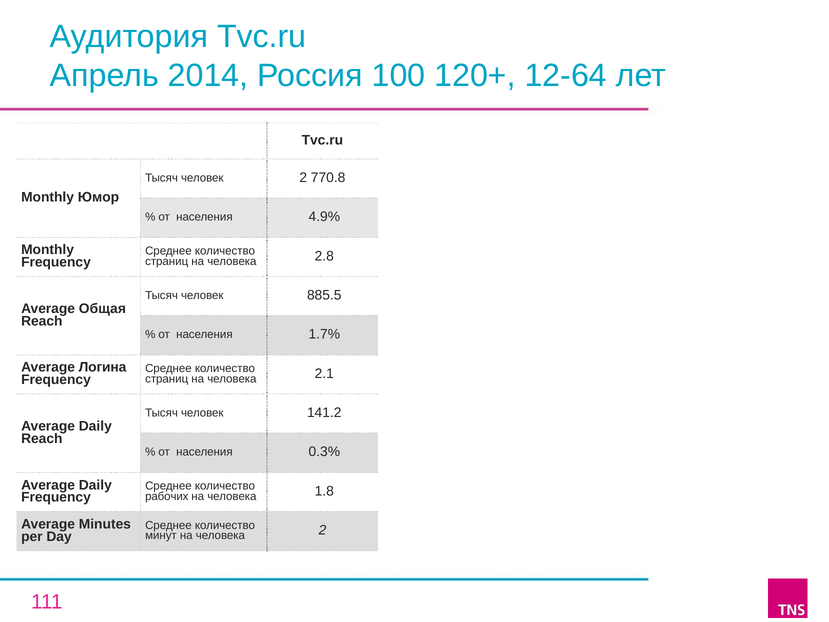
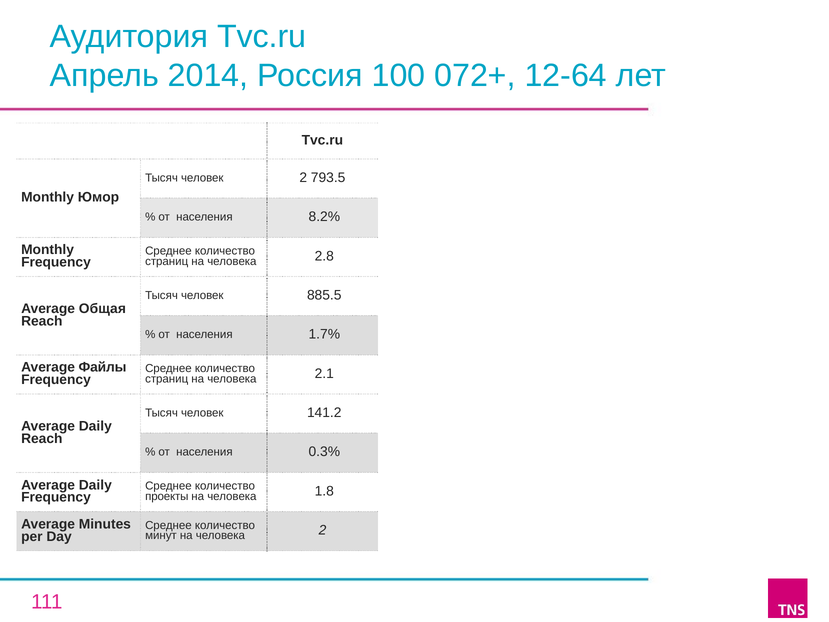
120+: 120+ -> 072+
770.8: 770.8 -> 793.5
4.9%: 4.9% -> 8.2%
Логина: Логина -> Файлы
рабочих: рабочих -> проекты
